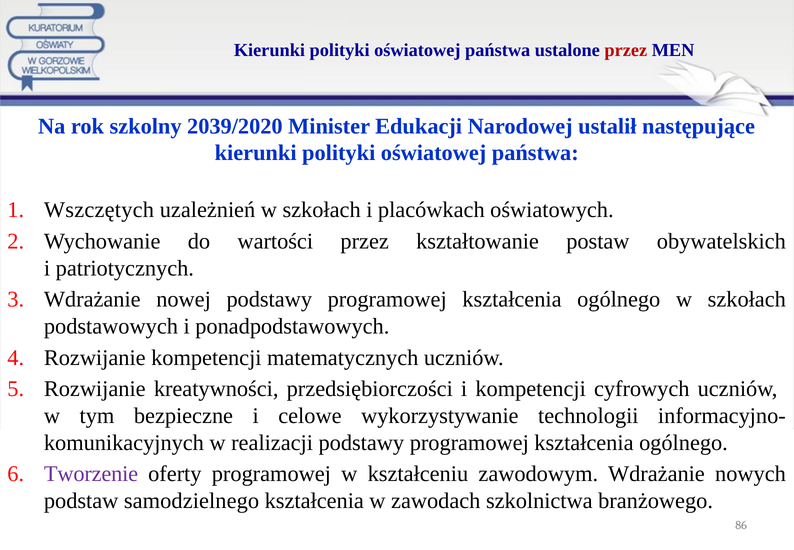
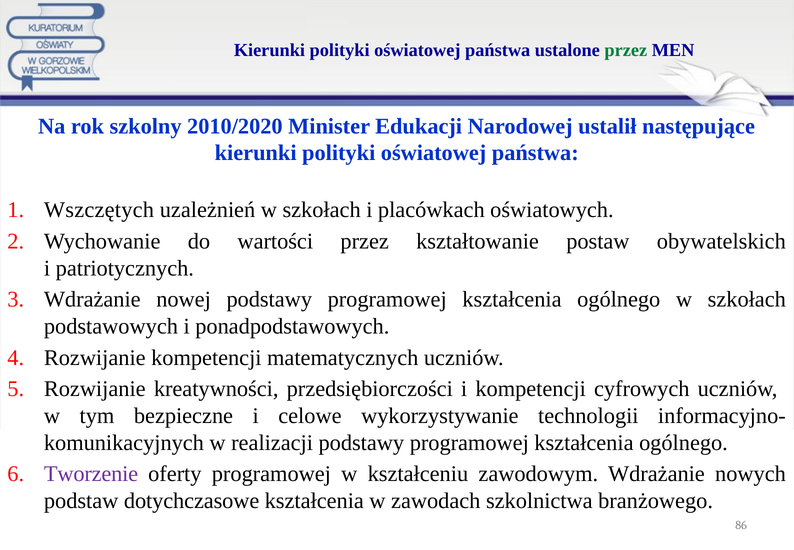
przez at (626, 50) colour: red -> green
2039/2020: 2039/2020 -> 2010/2020
samodzielnego: samodzielnego -> dotychczasowe
